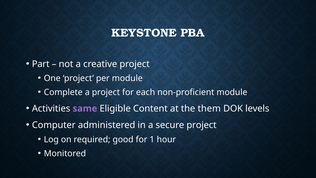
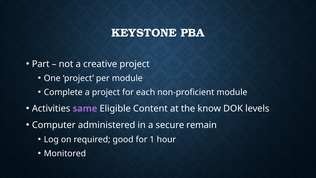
them: them -> know
secure project: project -> remain
